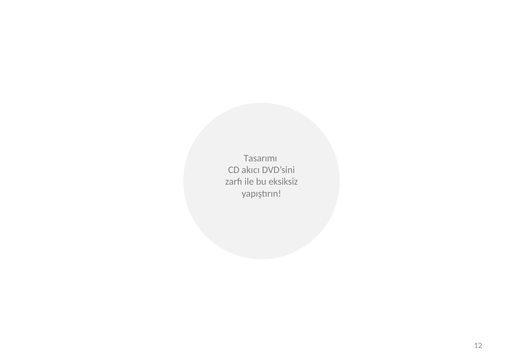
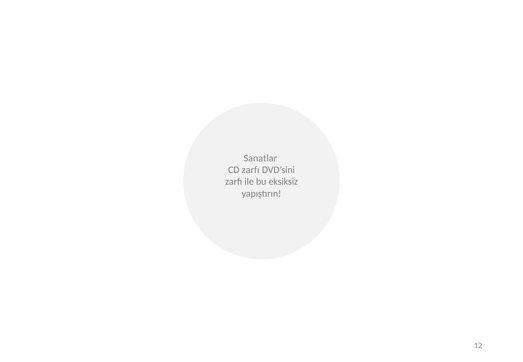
Tasarımı: Tasarımı -> Sanatlar
CD akıcı: akıcı -> zarfı
